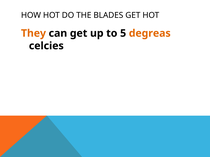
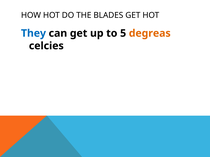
They colour: orange -> blue
